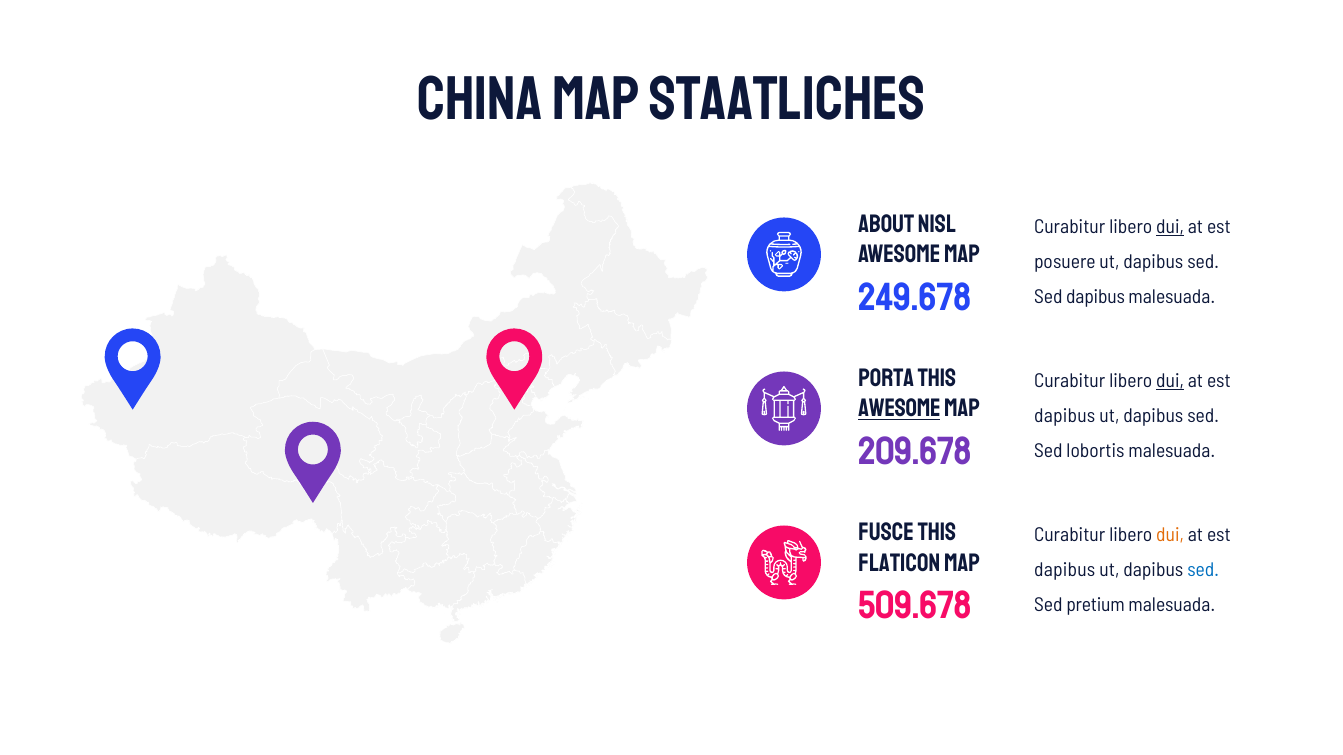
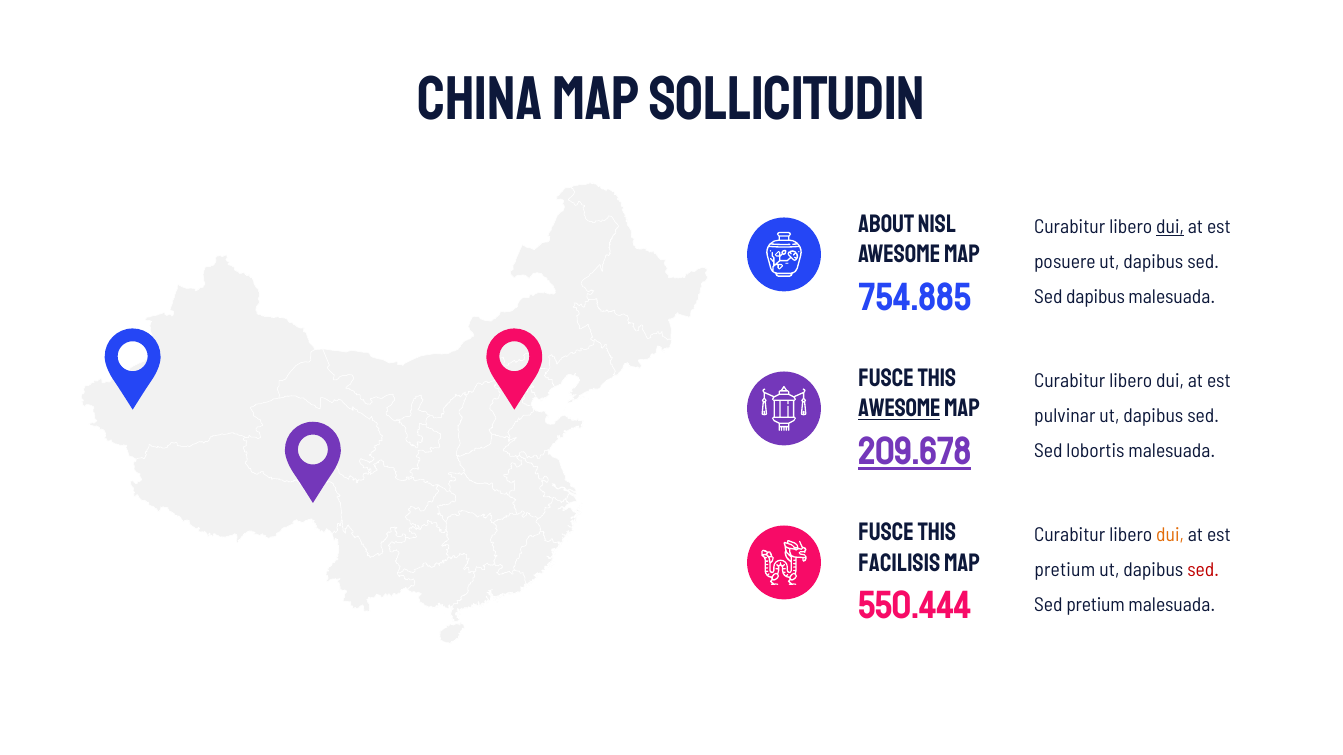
Staatliches: Staatliches -> Sollicitudin
249.678: 249.678 -> 754.885
Porta at (886, 379): Porta -> Fusce
dui at (1170, 381) underline: present -> none
dapibus at (1065, 416): dapibus -> pulvinar
209.678 underline: none -> present
Flaticon: Flaticon -> Facilisis
dapibus at (1065, 570): dapibus -> pretium
sed at (1203, 570) colour: blue -> red
509.678: 509.678 -> 550.444
